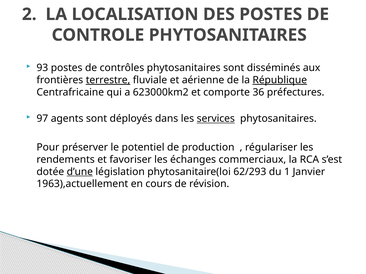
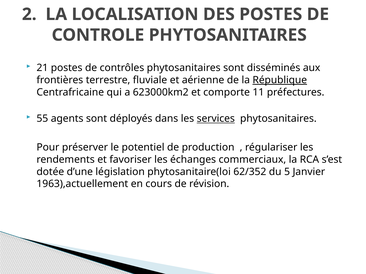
93: 93 -> 21
terrestre underline: present -> none
36: 36 -> 11
97: 97 -> 55
d’une underline: present -> none
62/293: 62/293 -> 62/352
1: 1 -> 5
